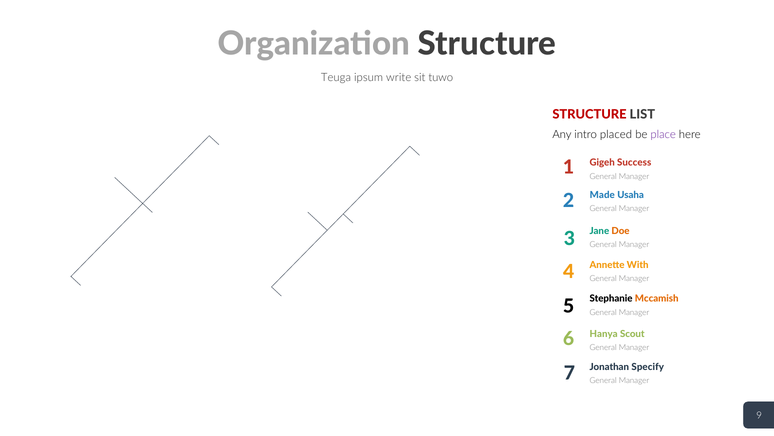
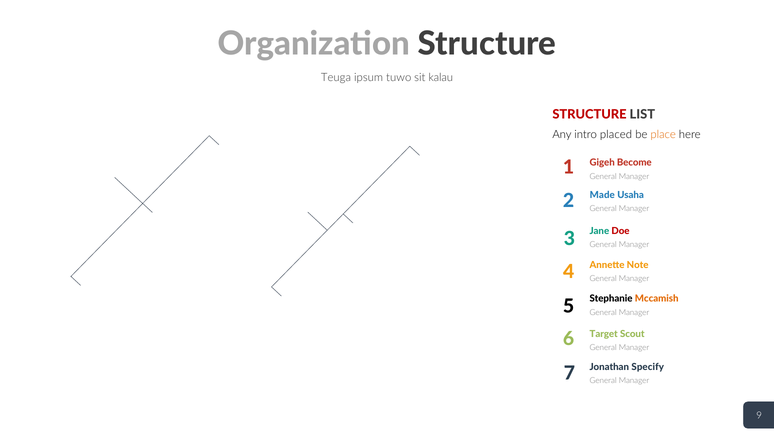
write: write -> tuwo
tuwo: tuwo -> kalau
place colour: purple -> orange
Success: Success -> Become
Doe colour: orange -> red
With: With -> Note
Hanya: Hanya -> Target
